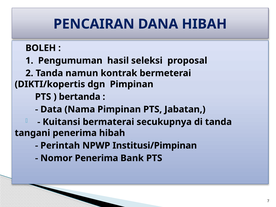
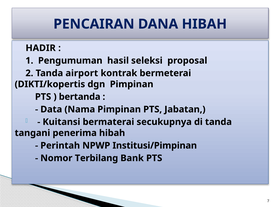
BOLEH: BOLEH -> HADIR
namun: namun -> airport
Nomor Penerima: Penerima -> Terbilang
